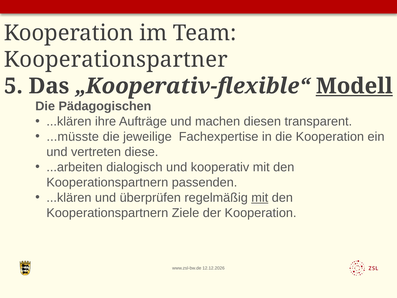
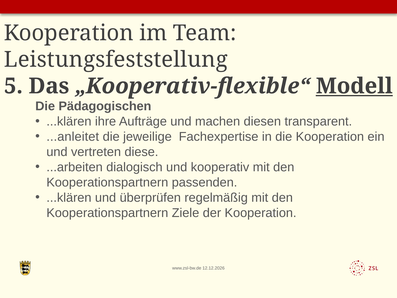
Kooperationspartner: Kooperationspartner -> Leistungsfeststellung
...müsste: ...müsste -> ...anleitet
mit at (260, 197) underline: present -> none
